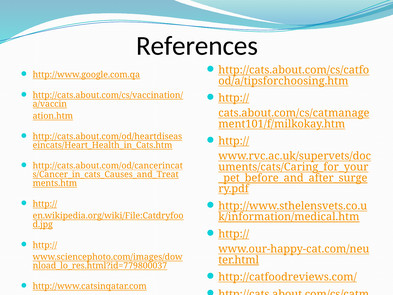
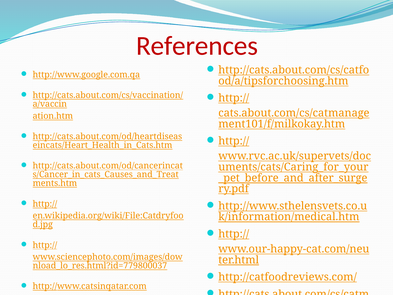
References colour: black -> red
